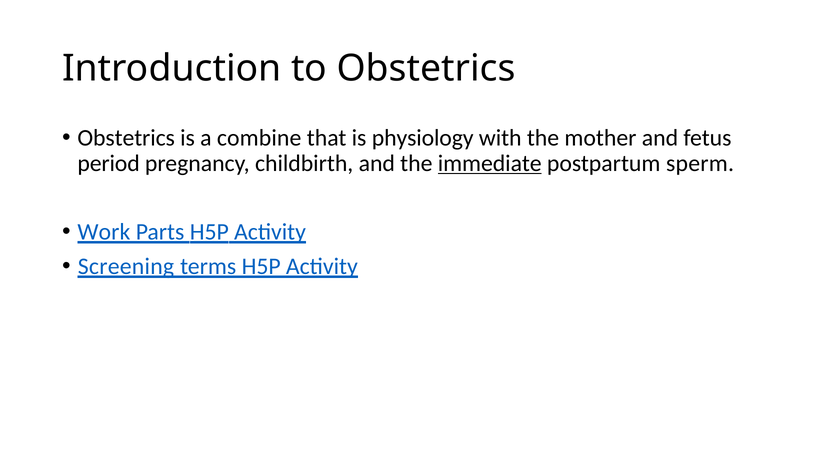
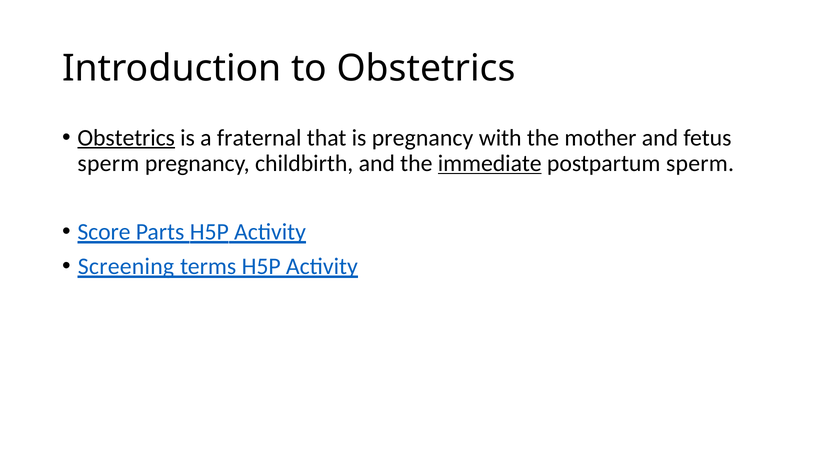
Obstetrics at (126, 138) underline: none -> present
combine: combine -> fraternal
is physiology: physiology -> pregnancy
period at (109, 163): period -> sperm
Work: Work -> Score
